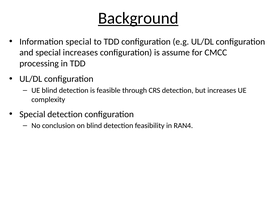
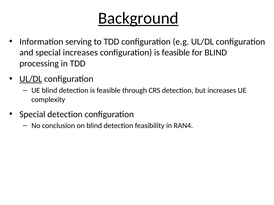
Information special: special -> serving
configuration is assume: assume -> feasible
for CMCC: CMCC -> BLIND
UL/DL at (31, 79) underline: none -> present
